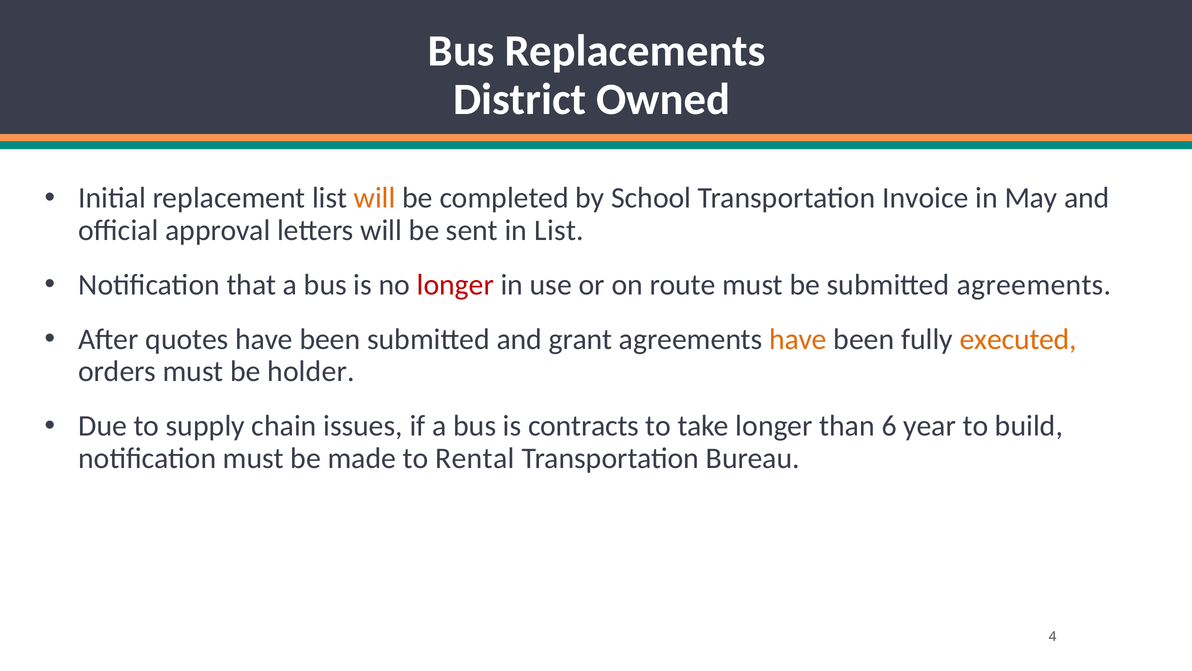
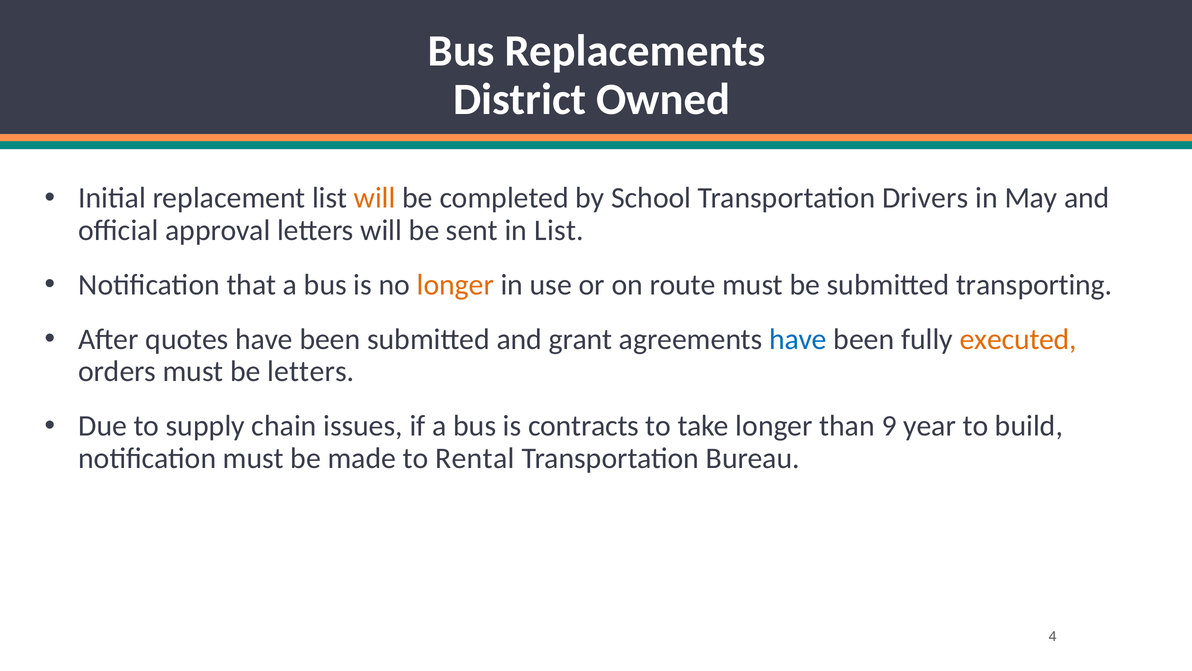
Invoice: Invoice -> Drivers
longer at (455, 285) colour: red -> orange
submitted agreements: agreements -> transporting
have at (798, 339) colour: orange -> blue
be holder: holder -> letters
6: 6 -> 9
